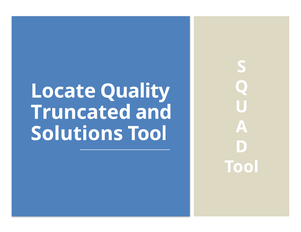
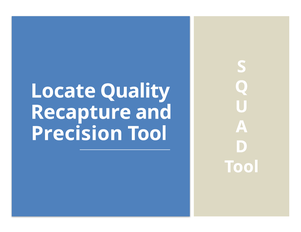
Truncated: Truncated -> Recapture
Solutions: Solutions -> Precision
